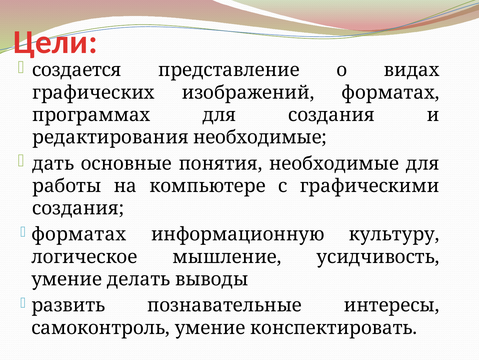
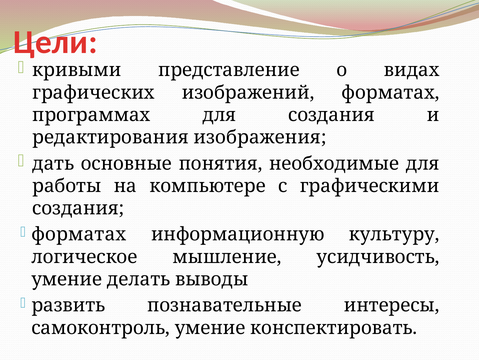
создается: создается -> кривыми
редактирования необходимые: необходимые -> изображения
